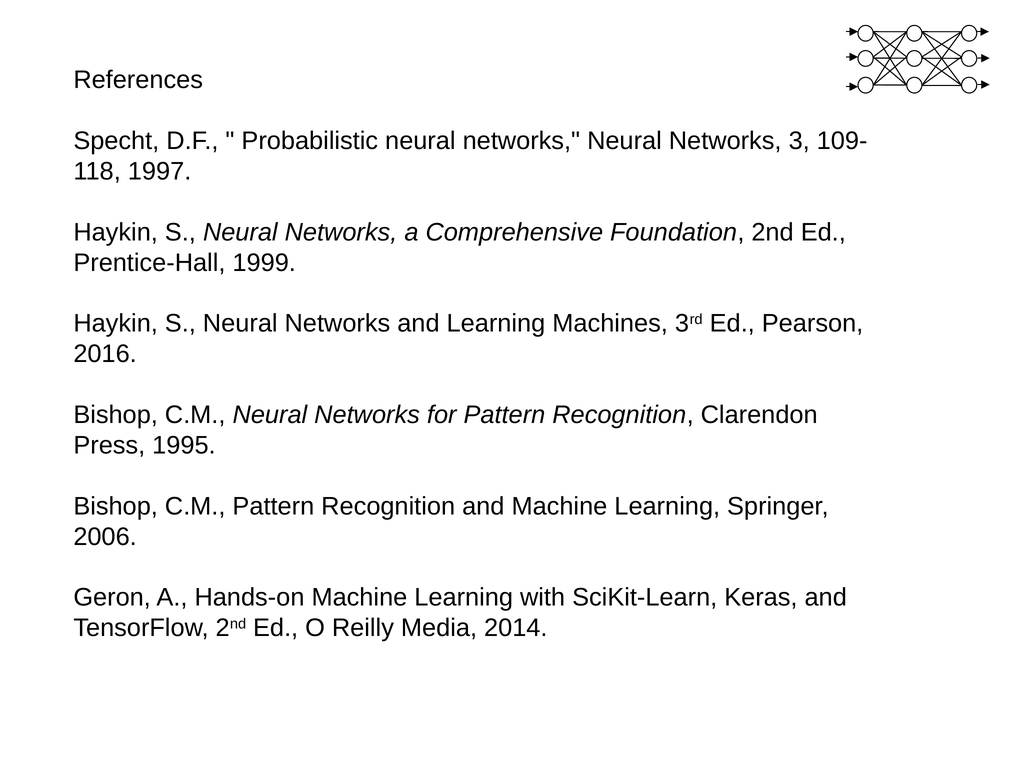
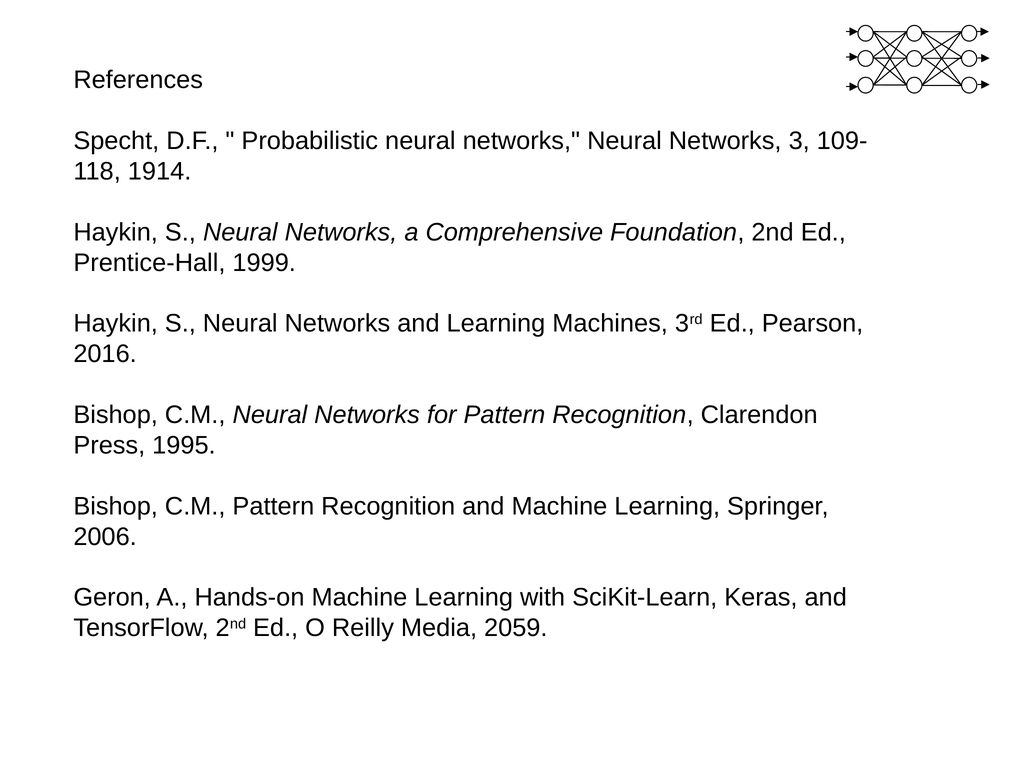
1997: 1997 -> 1914
2014: 2014 -> 2059
